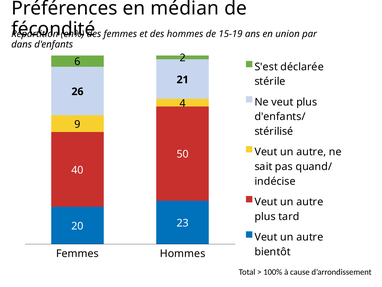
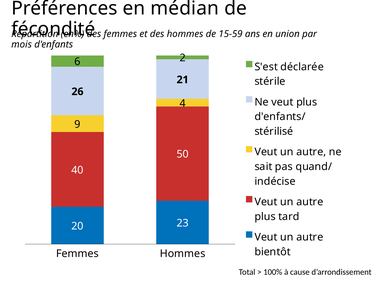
15-19: 15-19 -> 15-59
dans: dans -> mois
